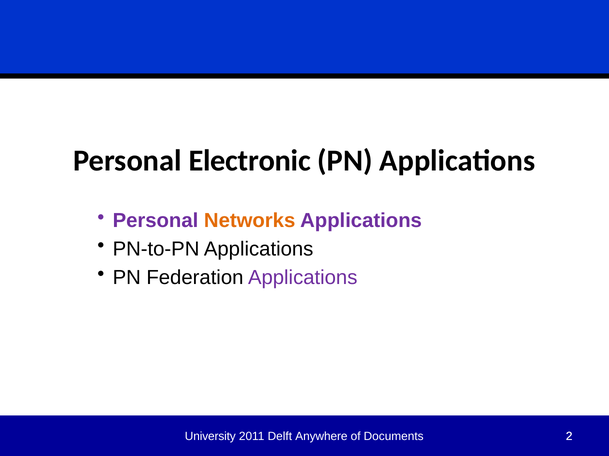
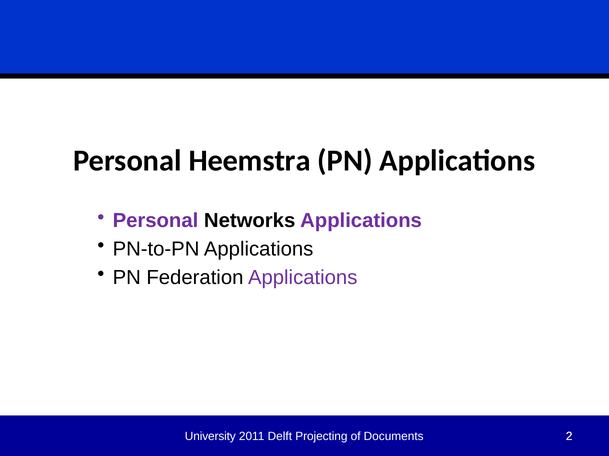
Electronic: Electronic -> Heemstra
Networks colour: orange -> black
Anywhere: Anywhere -> Projecting
